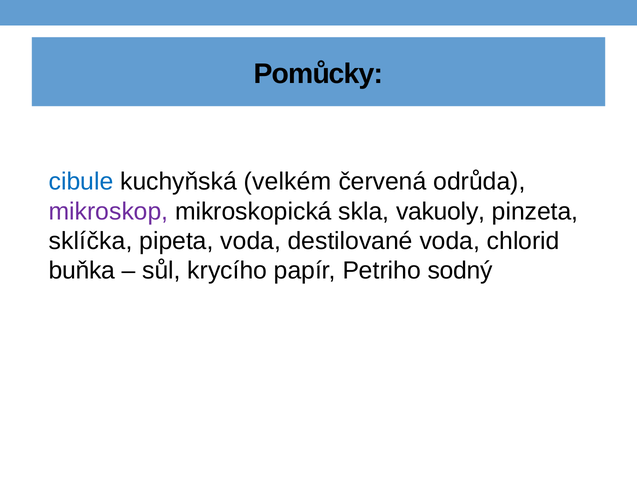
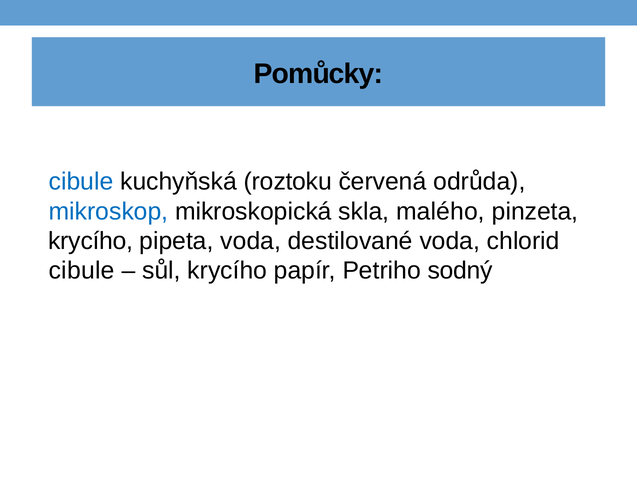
velkém: velkém -> roztoku
mikroskop colour: purple -> blue
vakuoly: vakuoly -> malého
sklíčka at (91, 241): sklíčka -> krycího
buňka at (82, 271): buňka -> cibule
